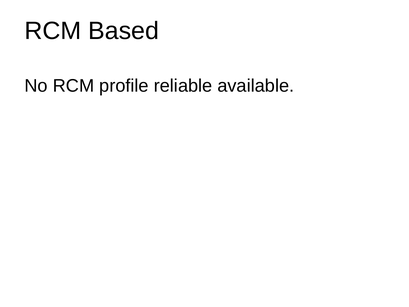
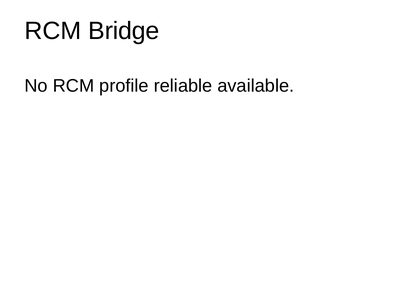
Based: Based -> Bridge
